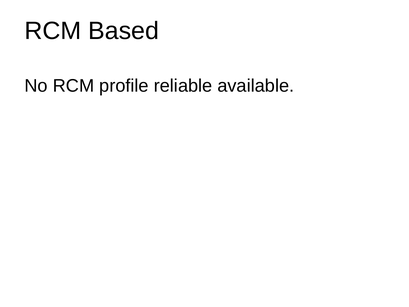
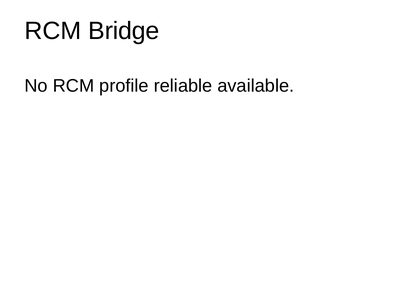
Based: Based -> Bridge
